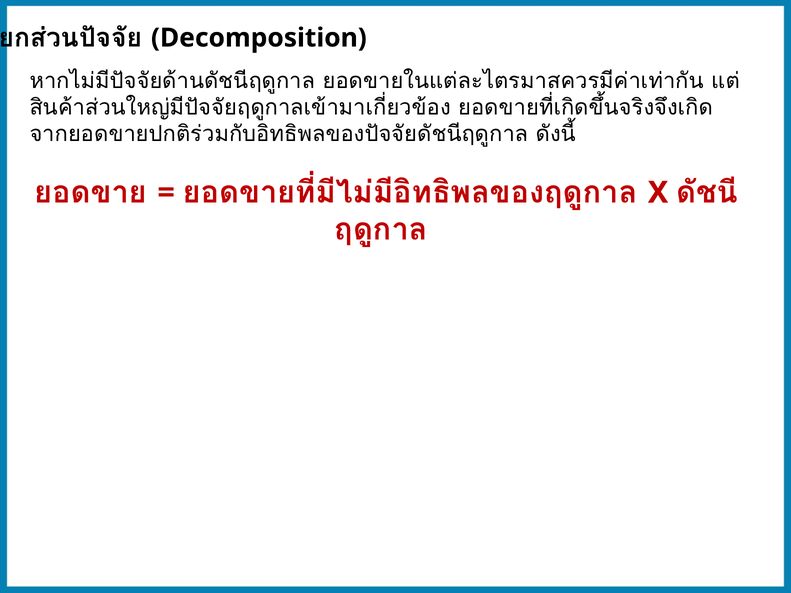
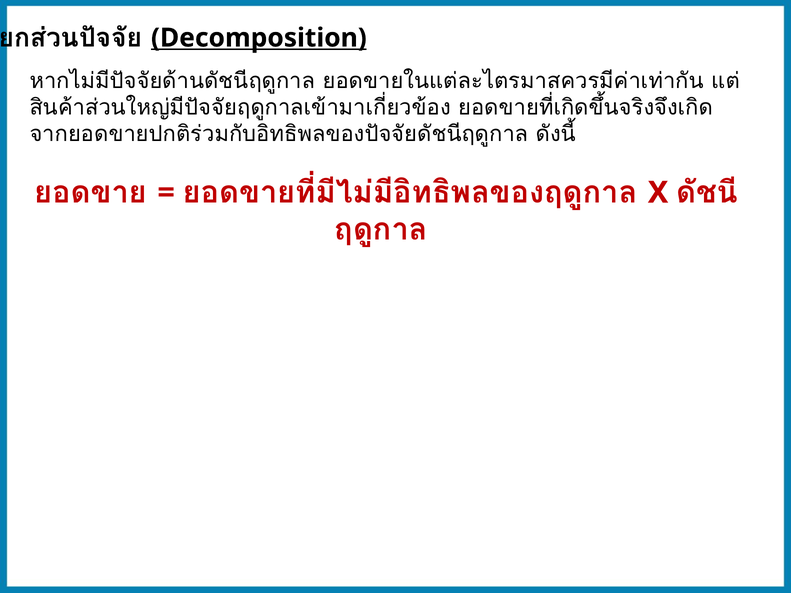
Decomposition underline: none -> present
